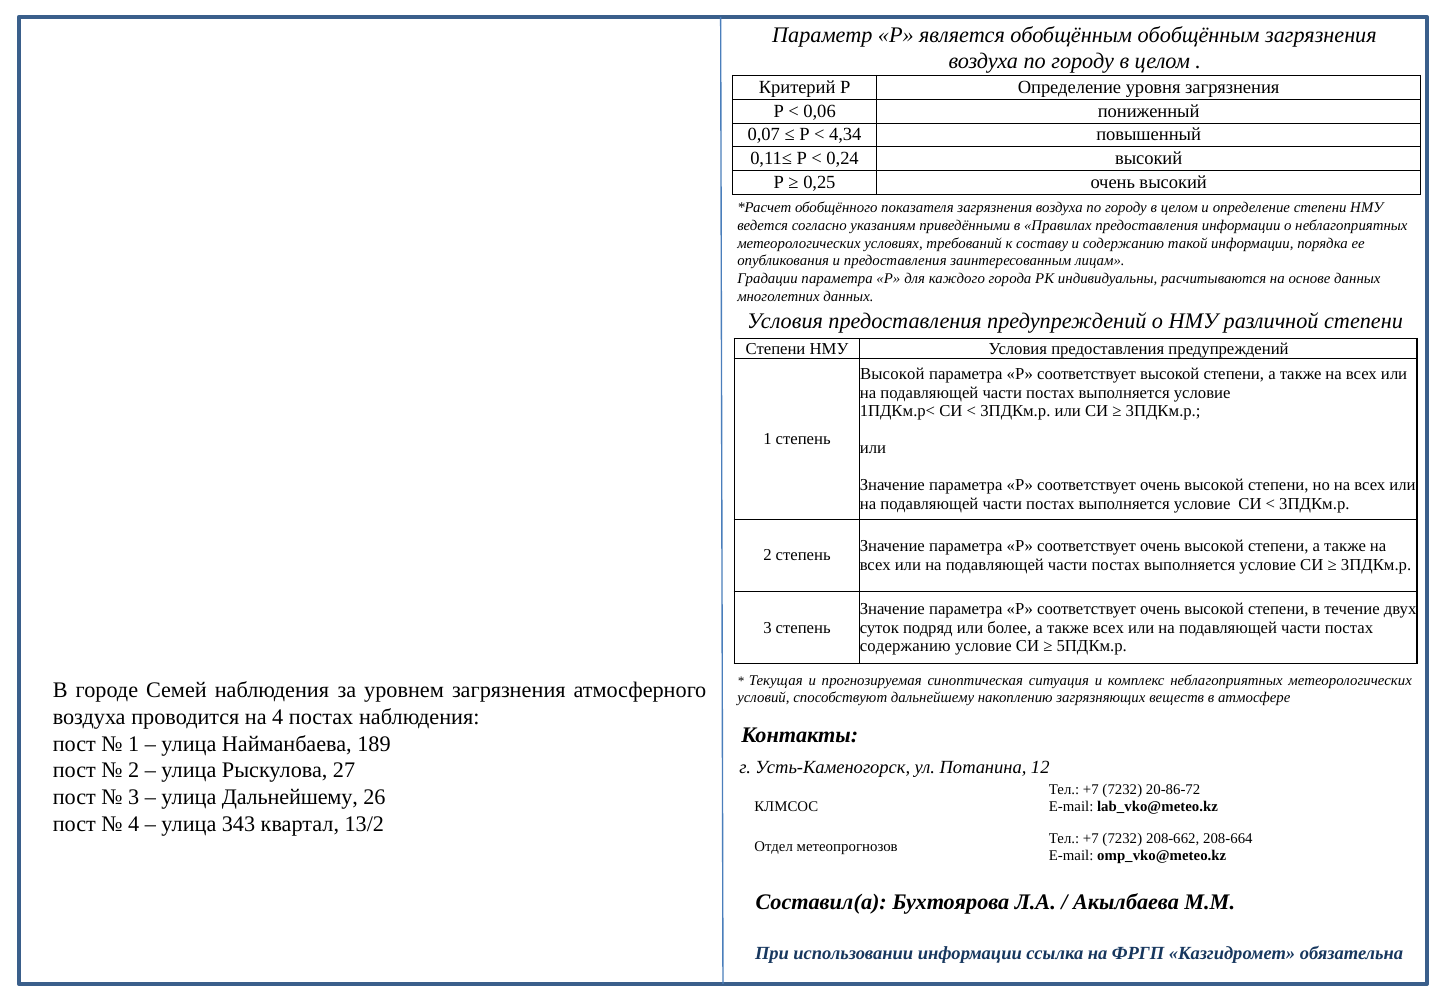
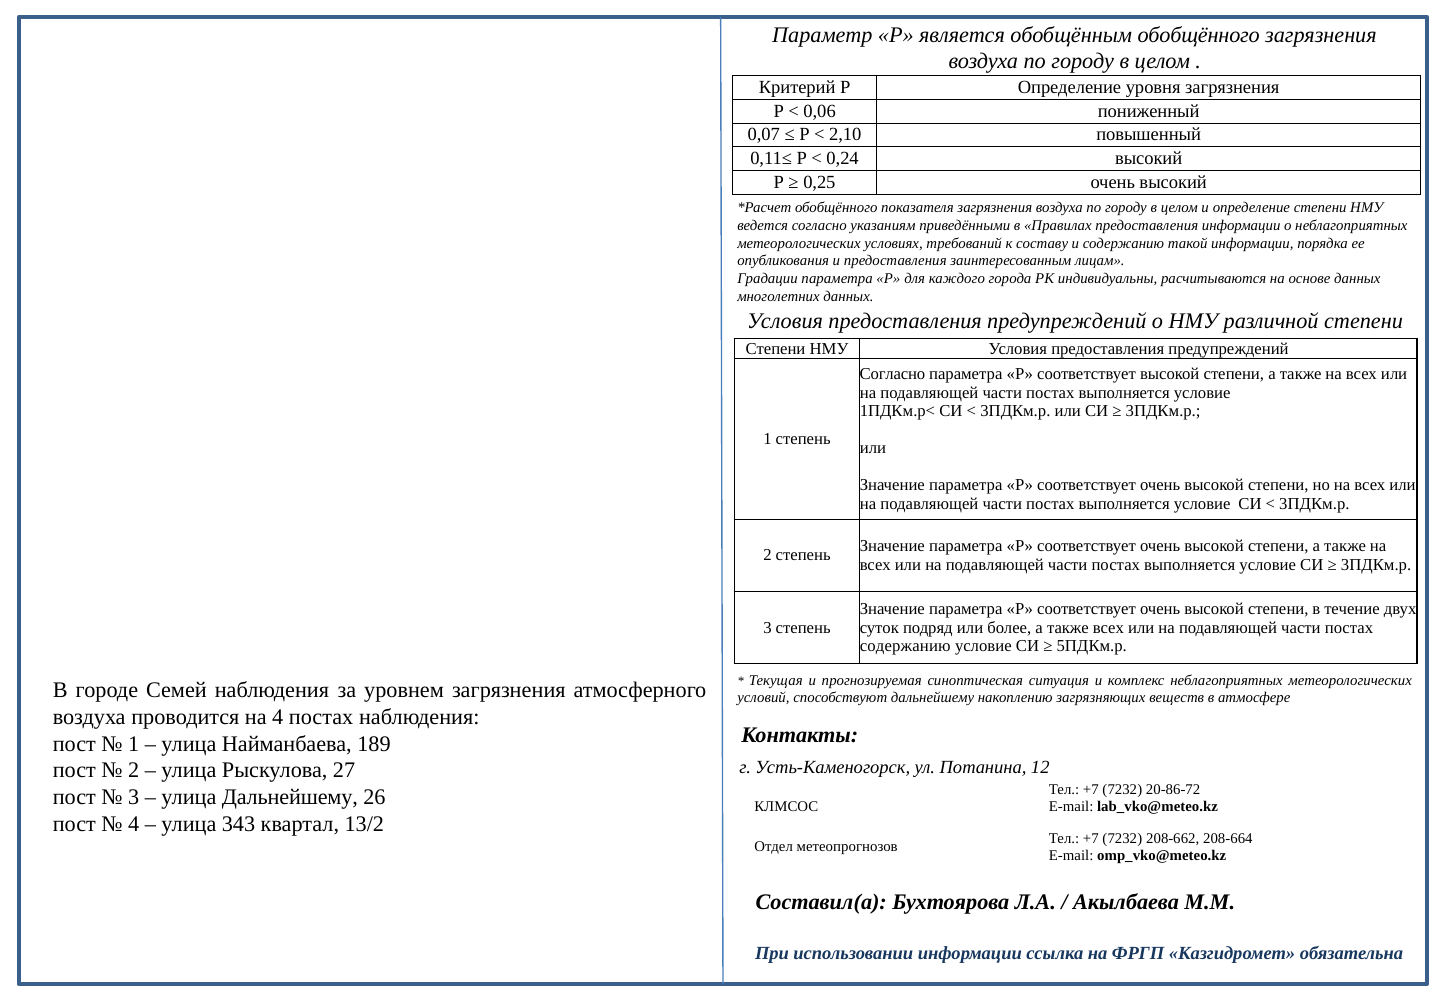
обобщённым обобщённым: обобщённым -> обобщённого
4,34: 4,34 -> 2,10
Высокой at (892, 374): Высокой -> Согласно
